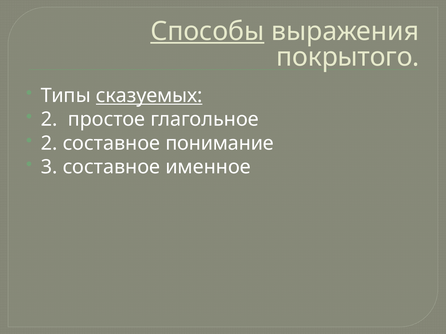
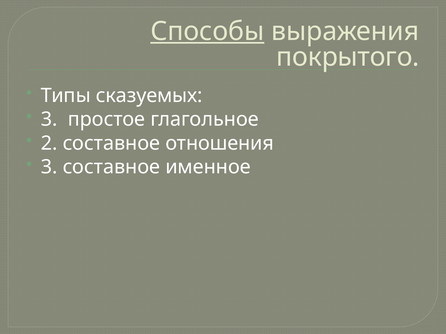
сказуемых underline: present -> none
2 at (49, 120): 2 -> 3
понимание: понимание -> отношения
